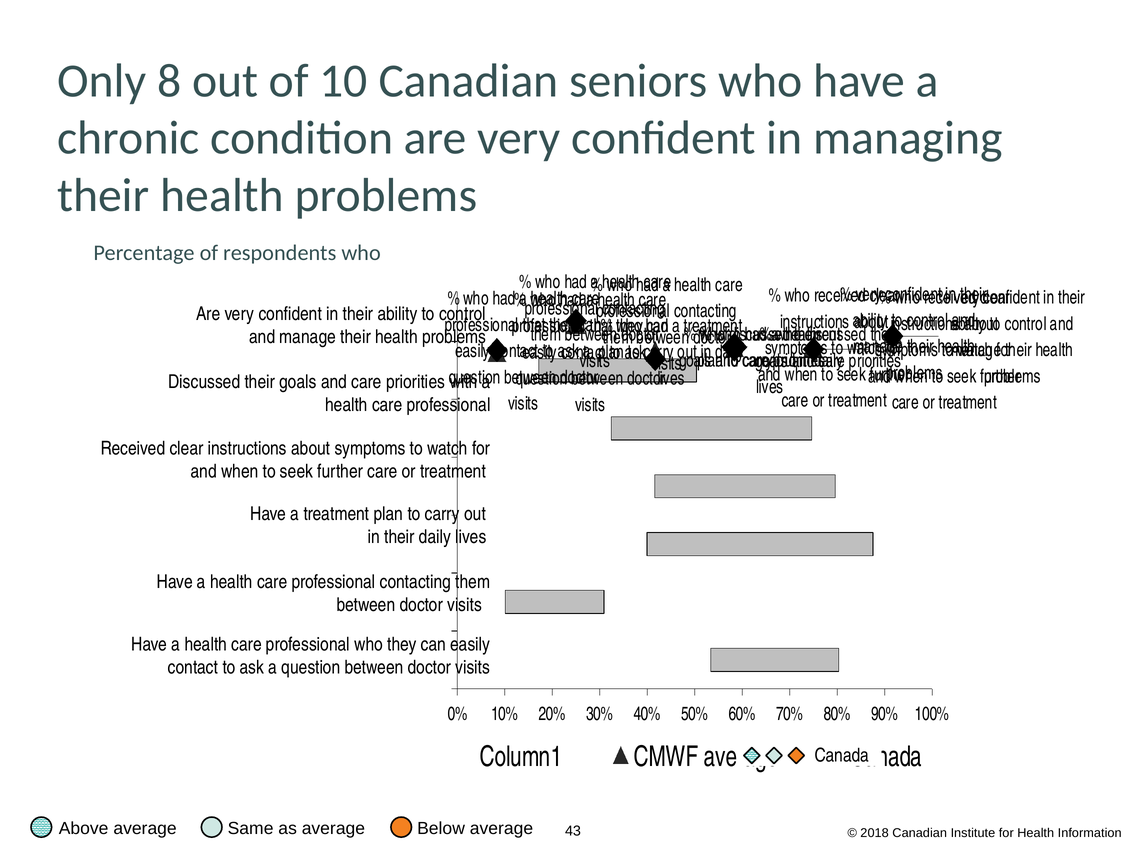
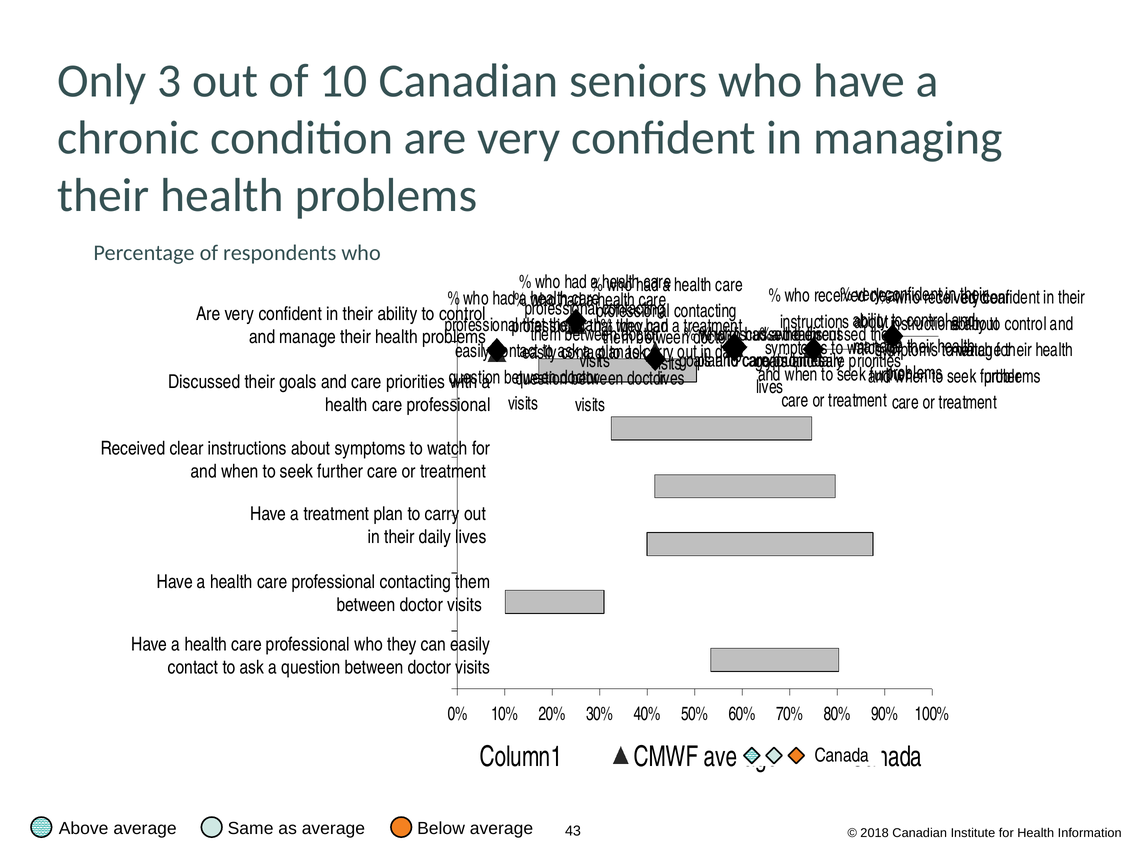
8: 8 -> 3
